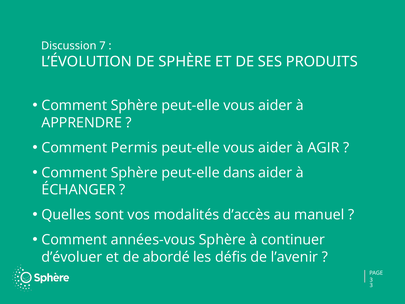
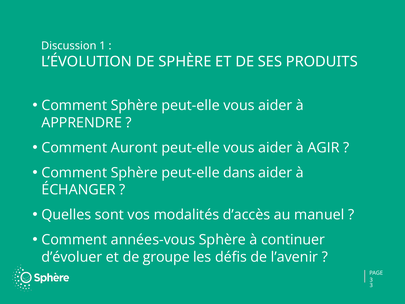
7: 7 -> 1
Permis: Permis -> Auront
abordé: abordé -> groupe
